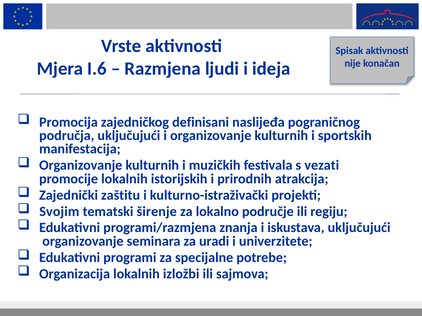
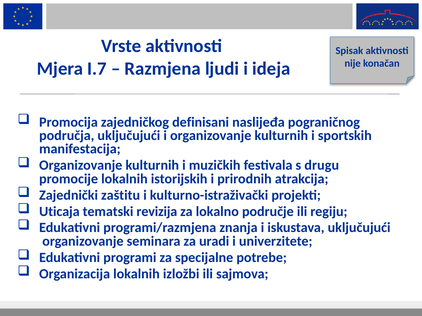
I.6: I.6 -> I.7
vezati: vezati -> drugu
Svojim: Svojim -> Uticaja
širenje: širenje -> revizija
